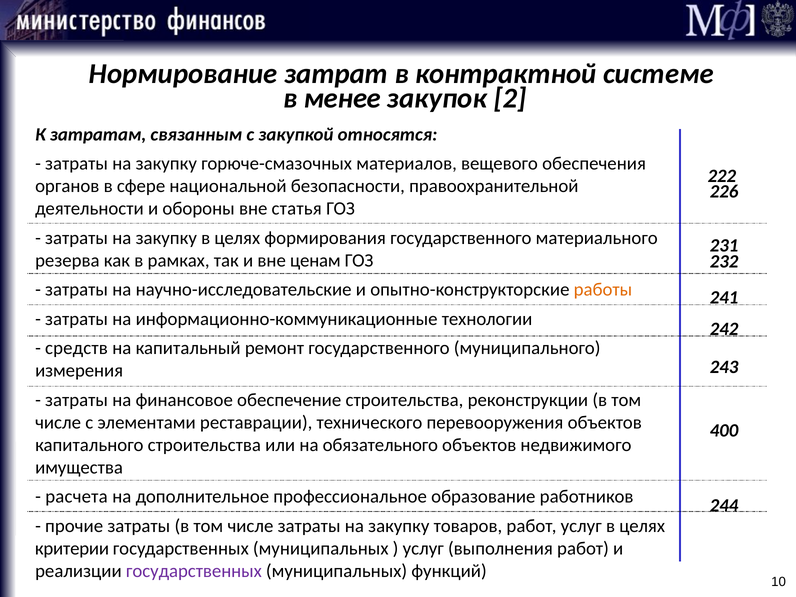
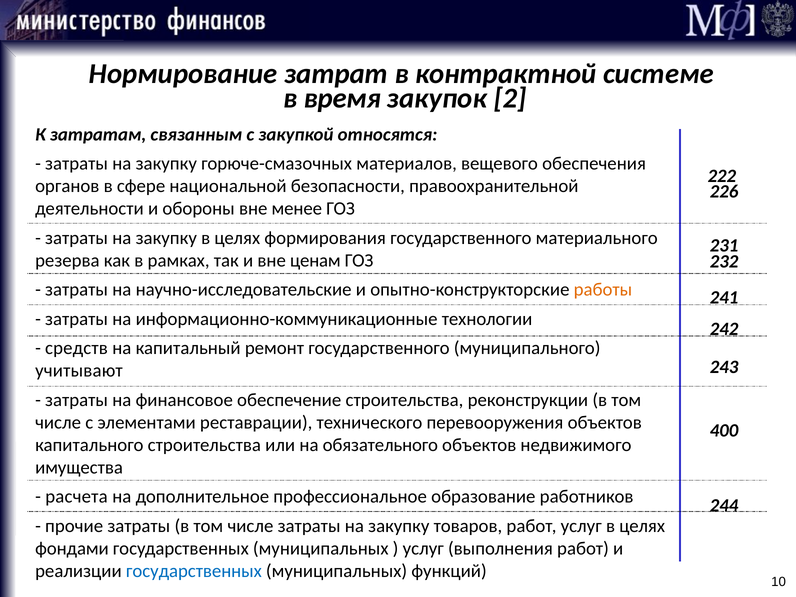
менее: менее -> время
статья: статья -> менее
измерения: измерения -> учитывают
критерии: критерии -> фондами
государственных at (194, 571) colour: purple -> blue
